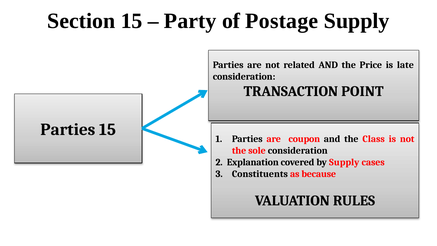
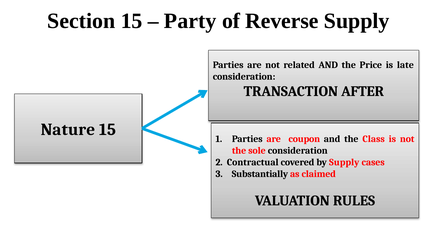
Postage: Postage -> Reverse
POINT: POINT -> AFTER
Parties at (68, 130): Parties -> Nature
Explanation: Explanation -> Contractual
Constituents: Constituents -> Substantially
because: because -> claimed
